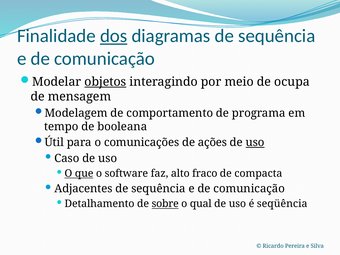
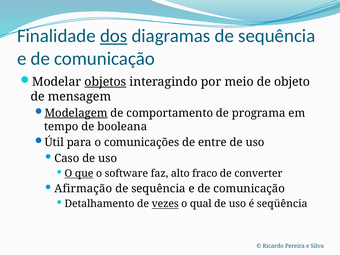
ocupa: ocupa -> objeto
Modelagem underline: none -> present
ações: ações -> entre
uso at (255, 142) underline: present -> none
compacta: compacta -> converter
Adjacentes: Adjacentes -> Afirmação
sobre: sobre -> vezes
